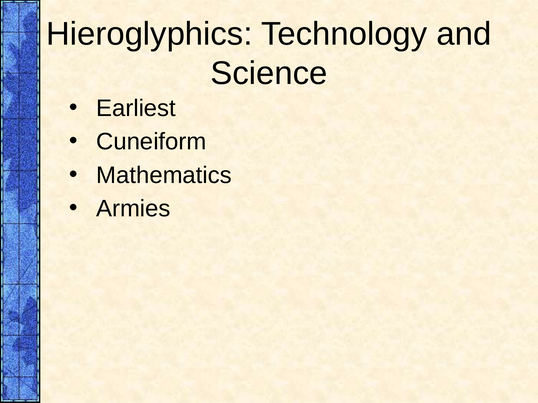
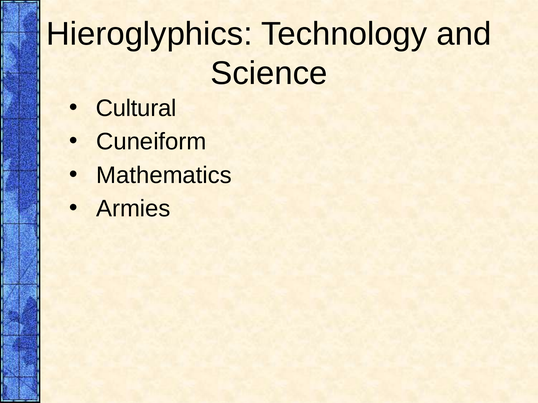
Earliest: Earliest -> Cultural
